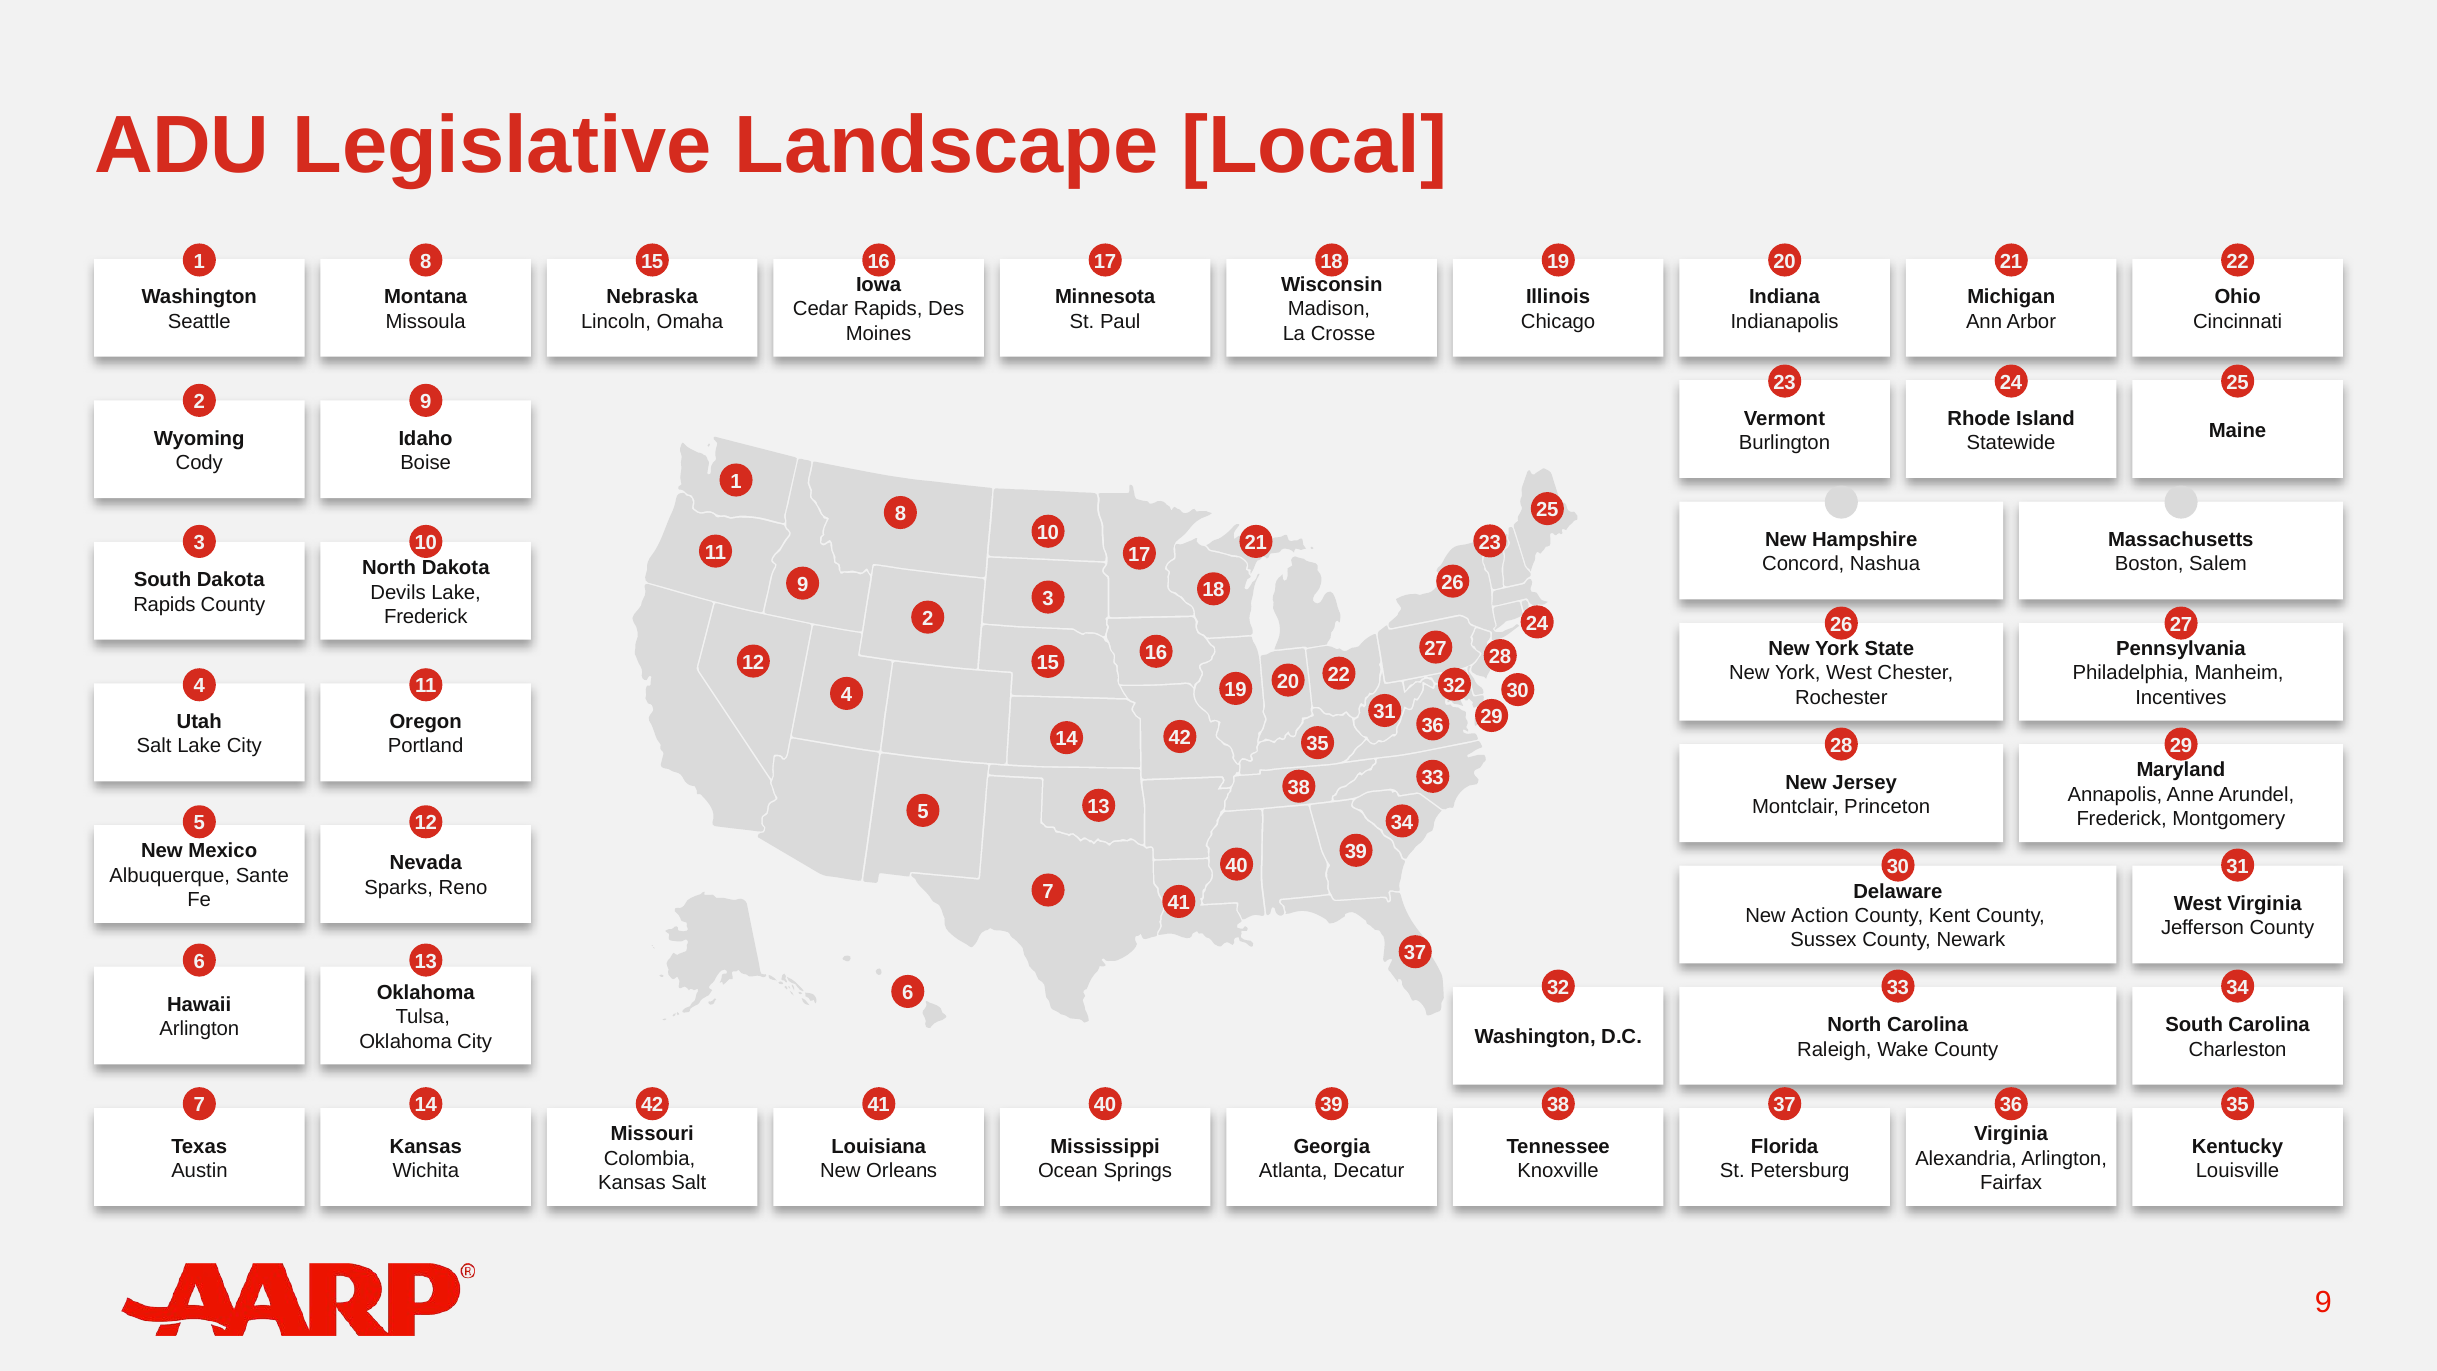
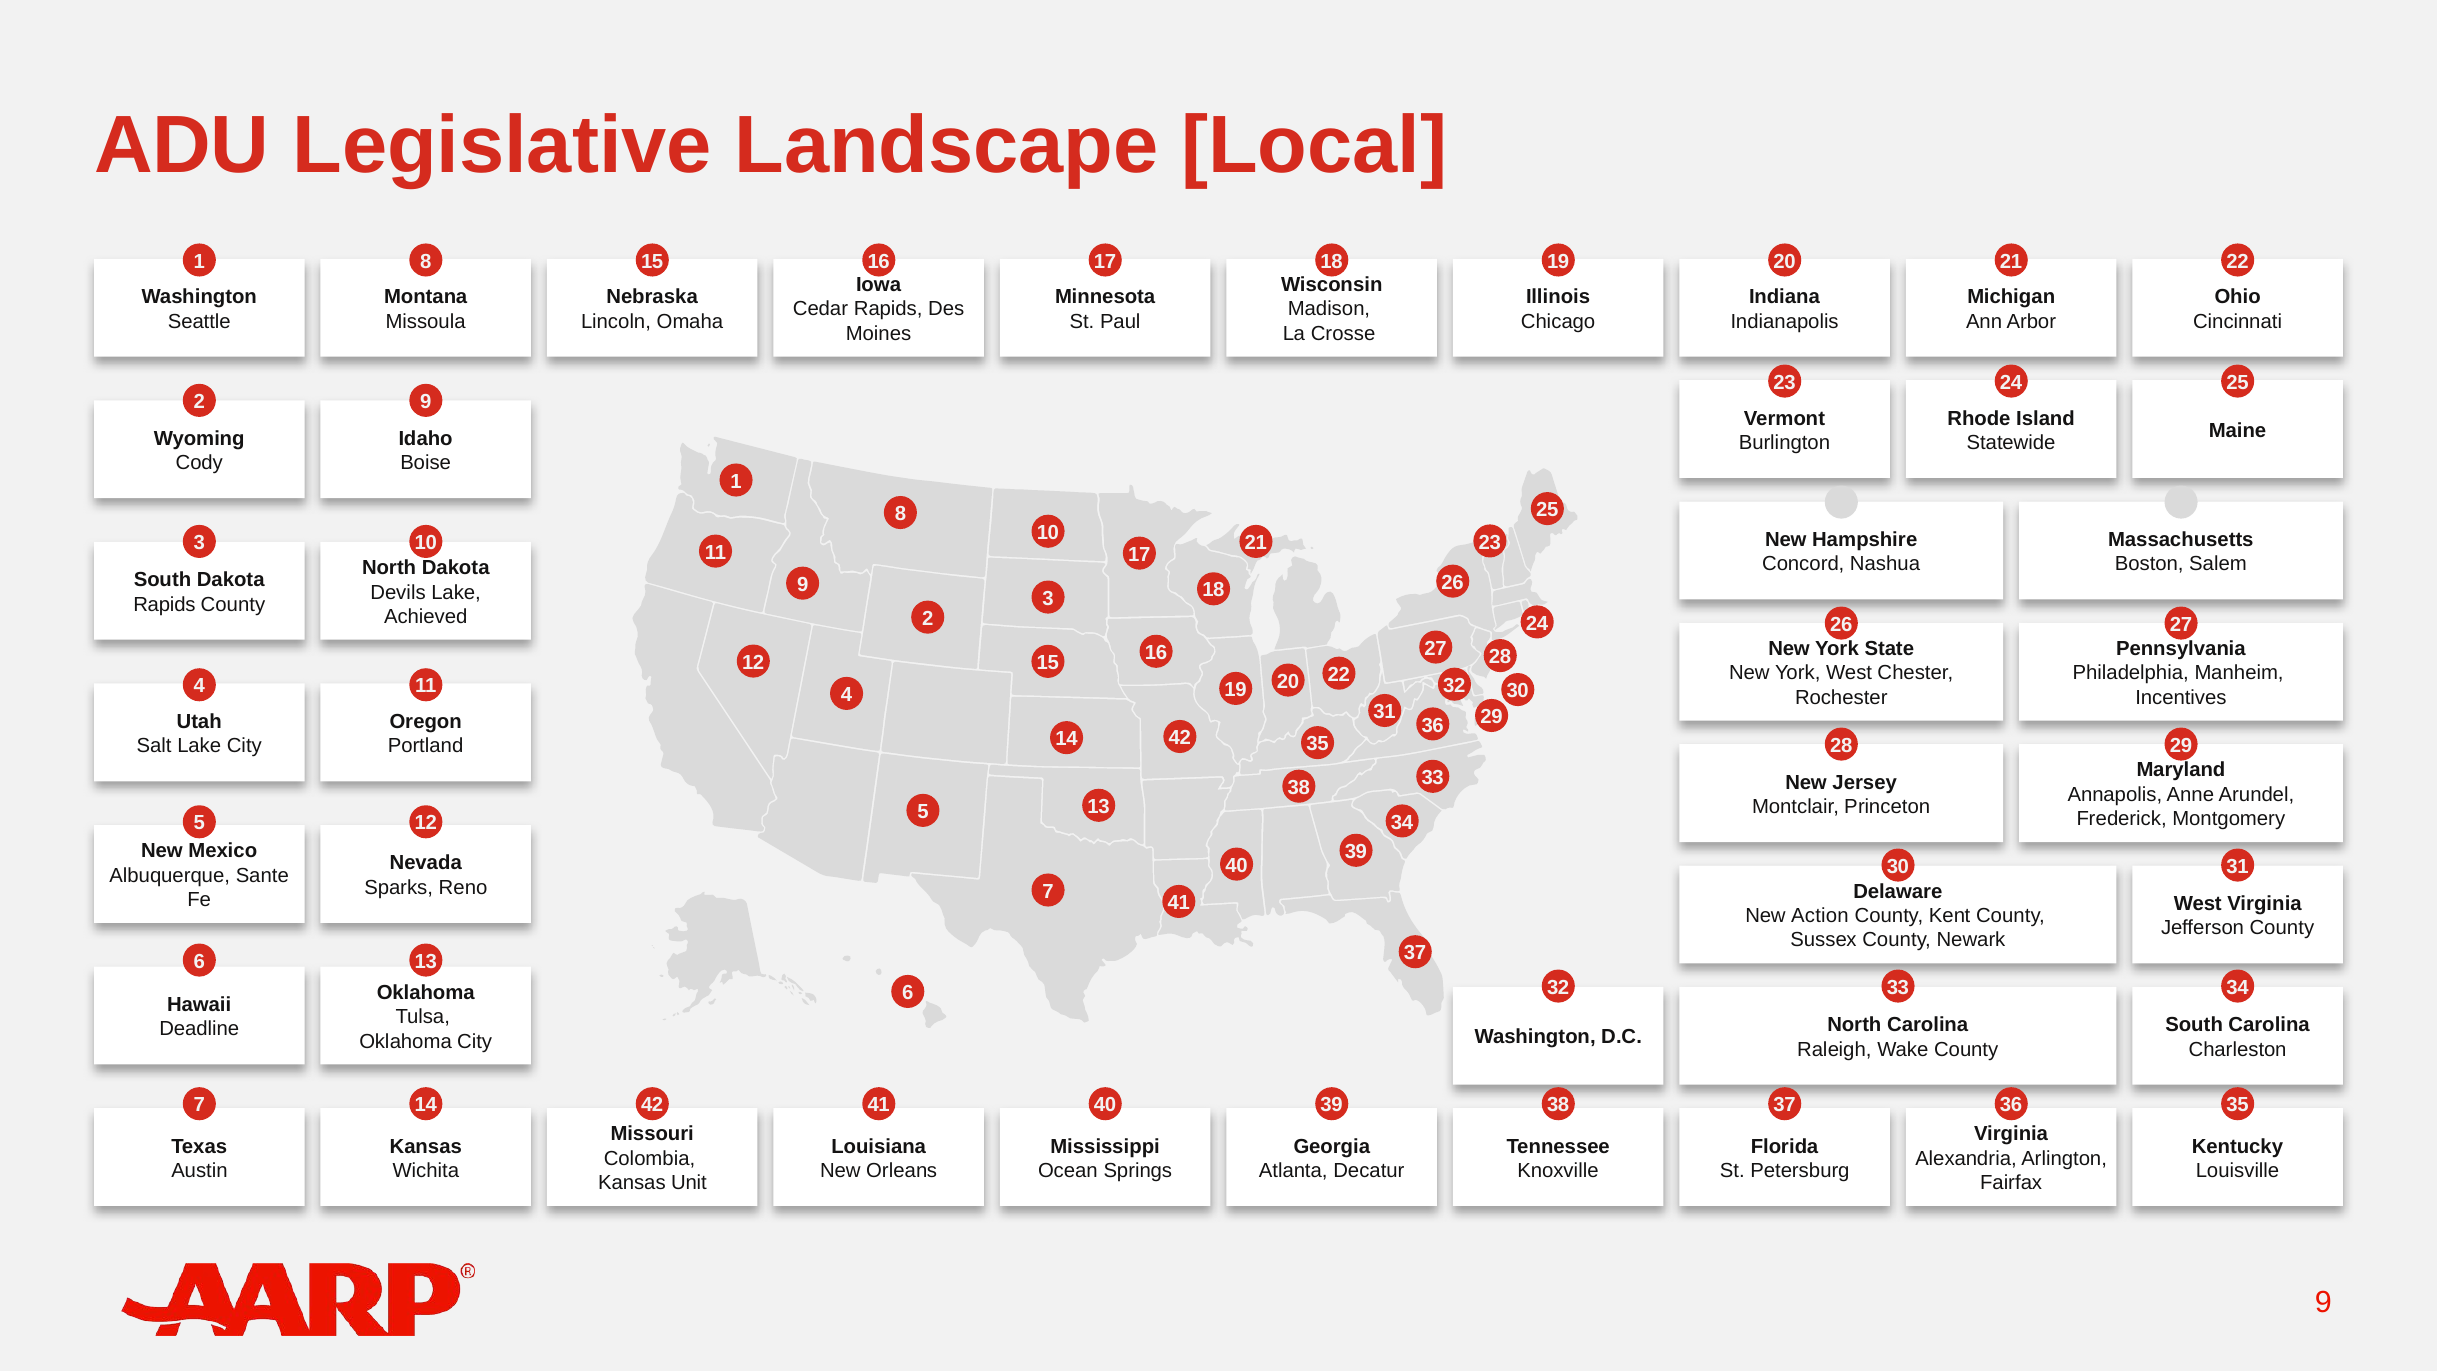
Frederick at (426, 617): Frederick -> Achieved
Arlington at (199, 1029): Arlington -> Deadline
Kansas Salt: Salt -> Unit
